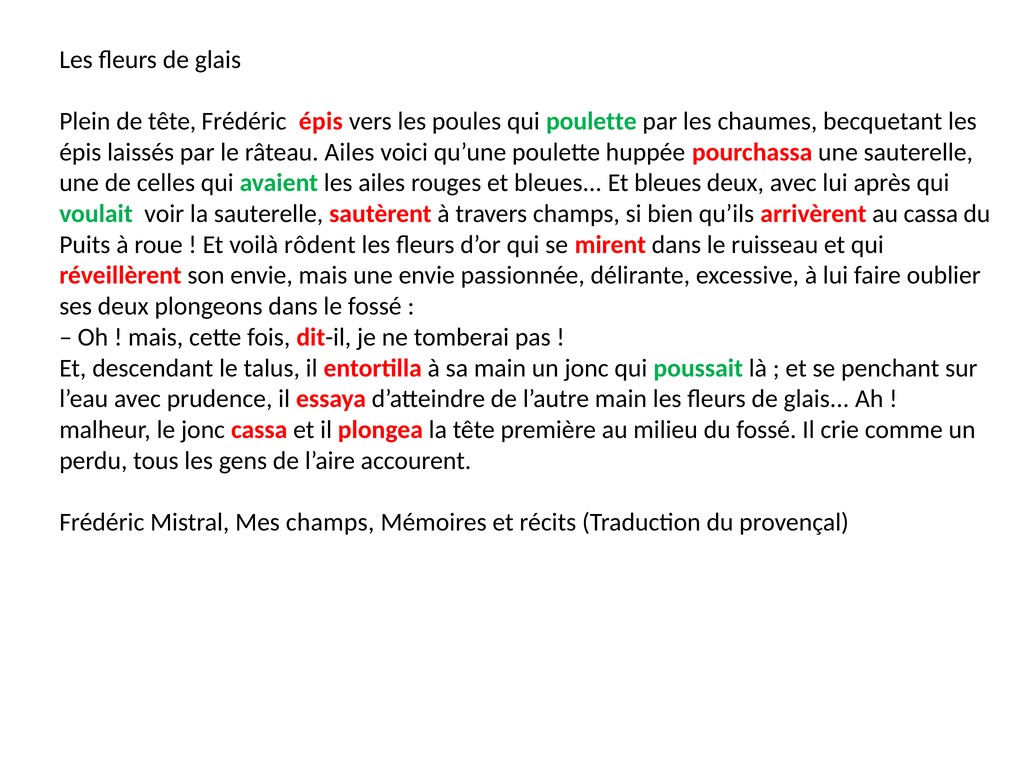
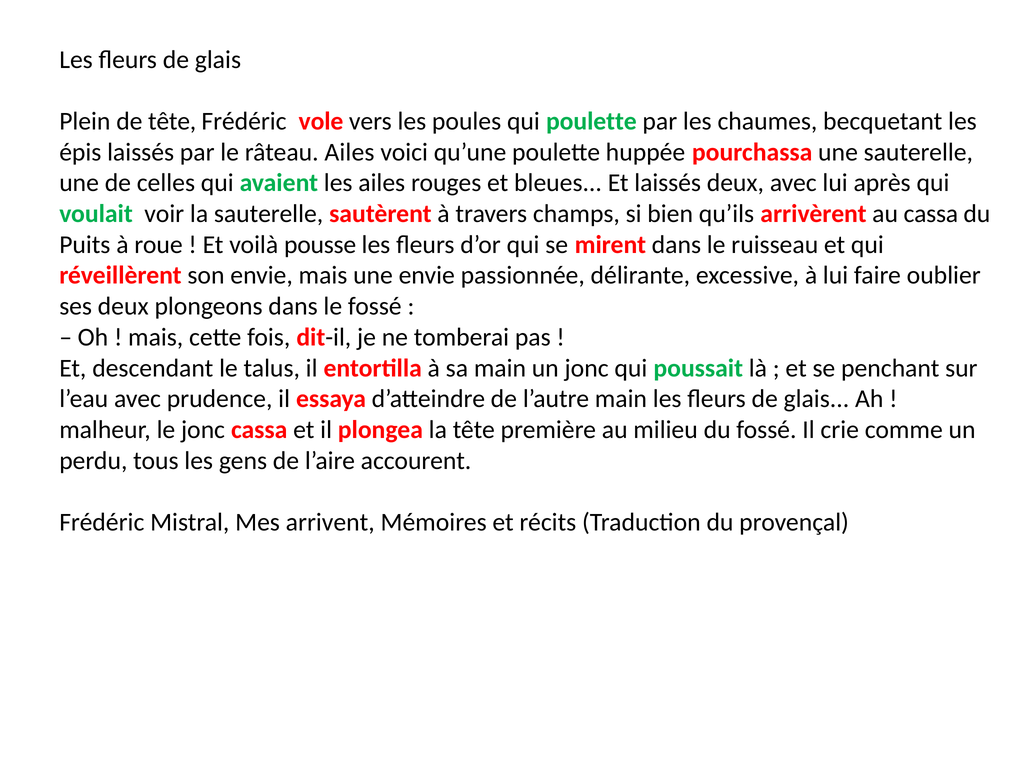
Frédéric épis: épis -> vole
bleues Et bleues: bleues -> laissés
rôdent: rôdent -> pousse
Mes champs: champs -> arrivent
